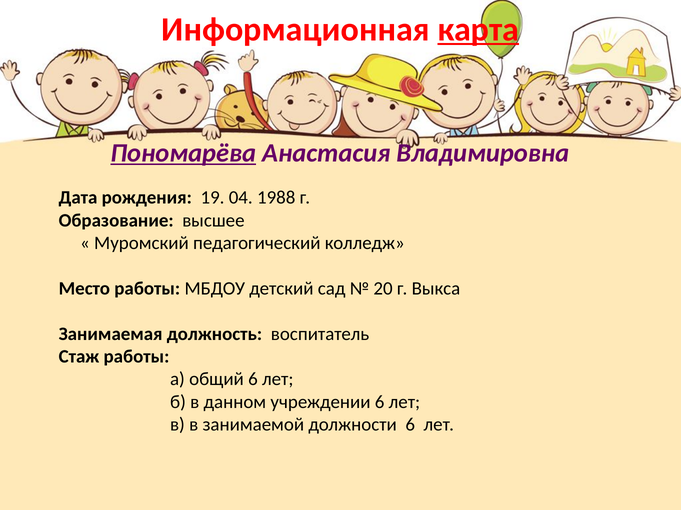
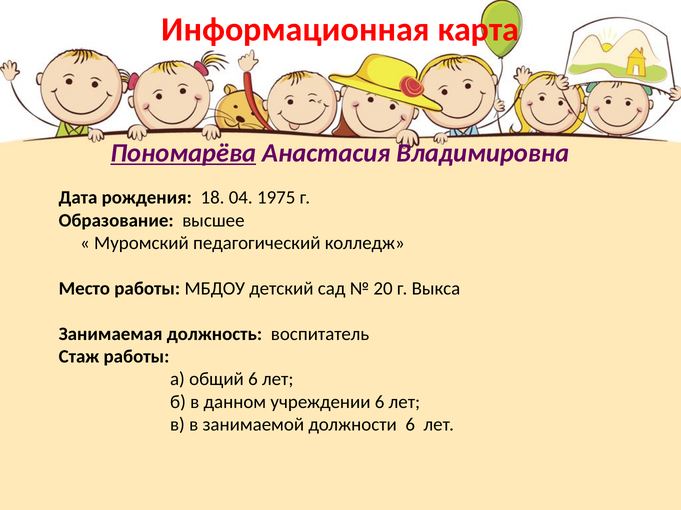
карта underline: present -> none
19: 19 -> 18
1988: 1988 -> 1975
